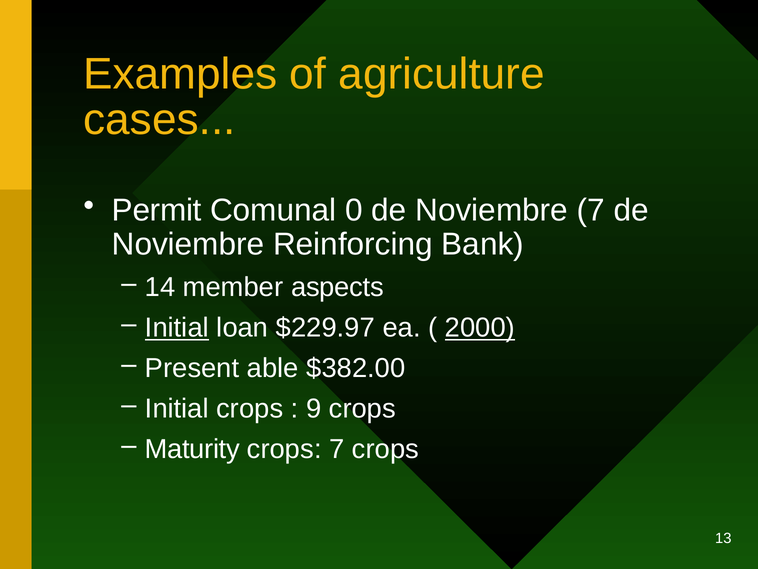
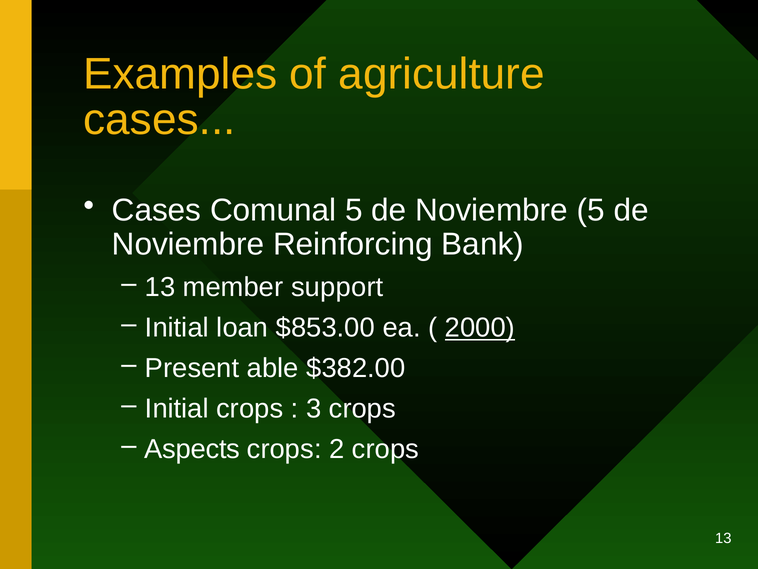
Permit at (157, 210): Permit -> Cases
Comunal 0: 0 -> 5
Noviembre 7: 7 -> 5
14 at (160, 287): 14 -> 13
aspects: aspects -> support
Initial at (177, 328) underline: present -> none
$229.97: $229.97 -> $853.00
9: 9 -> 3
Maturity: Maturity -> Aspects
crops 7: 7 -> 2
